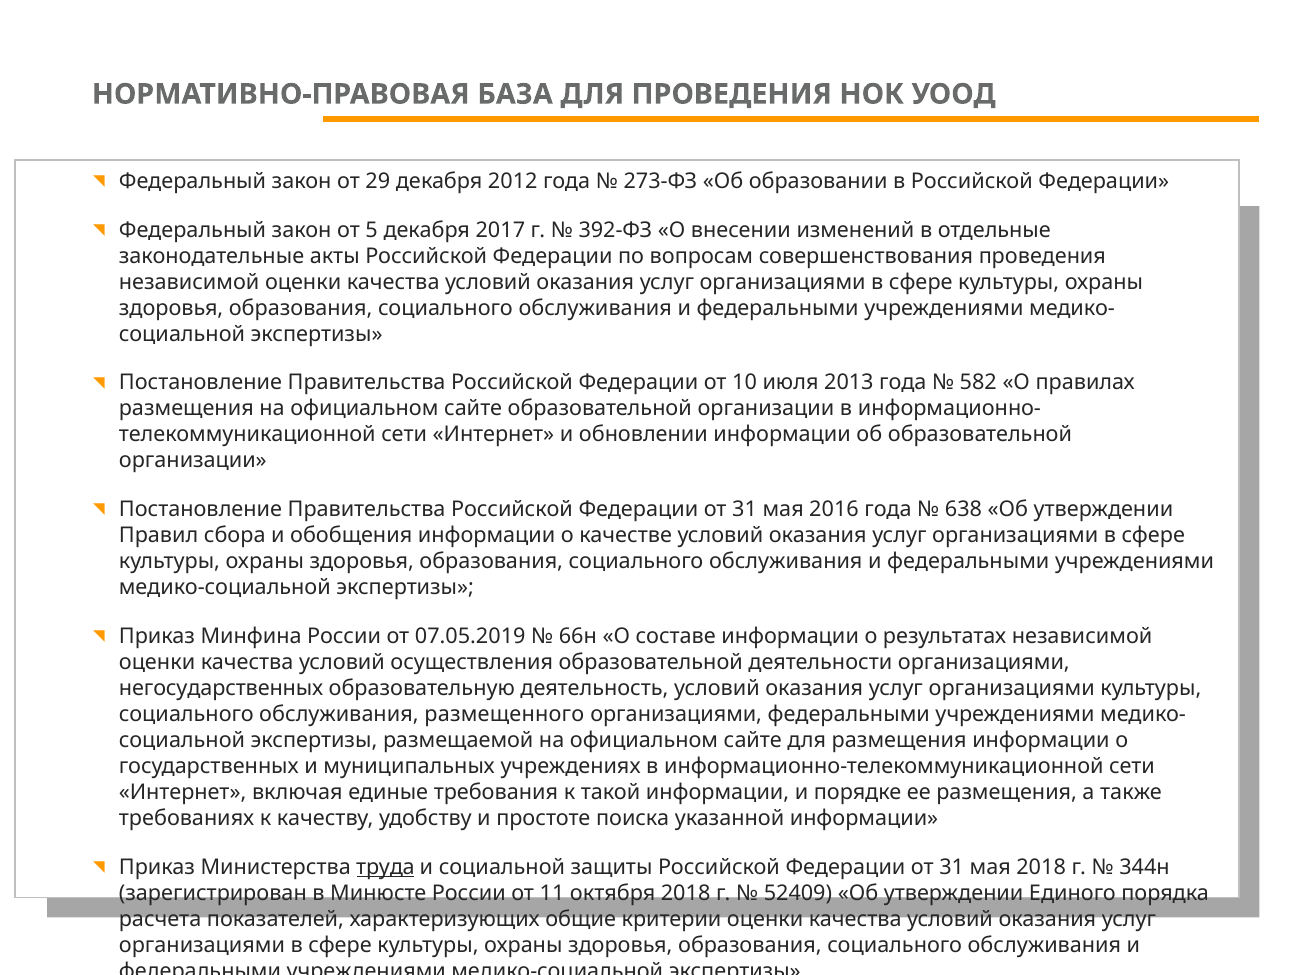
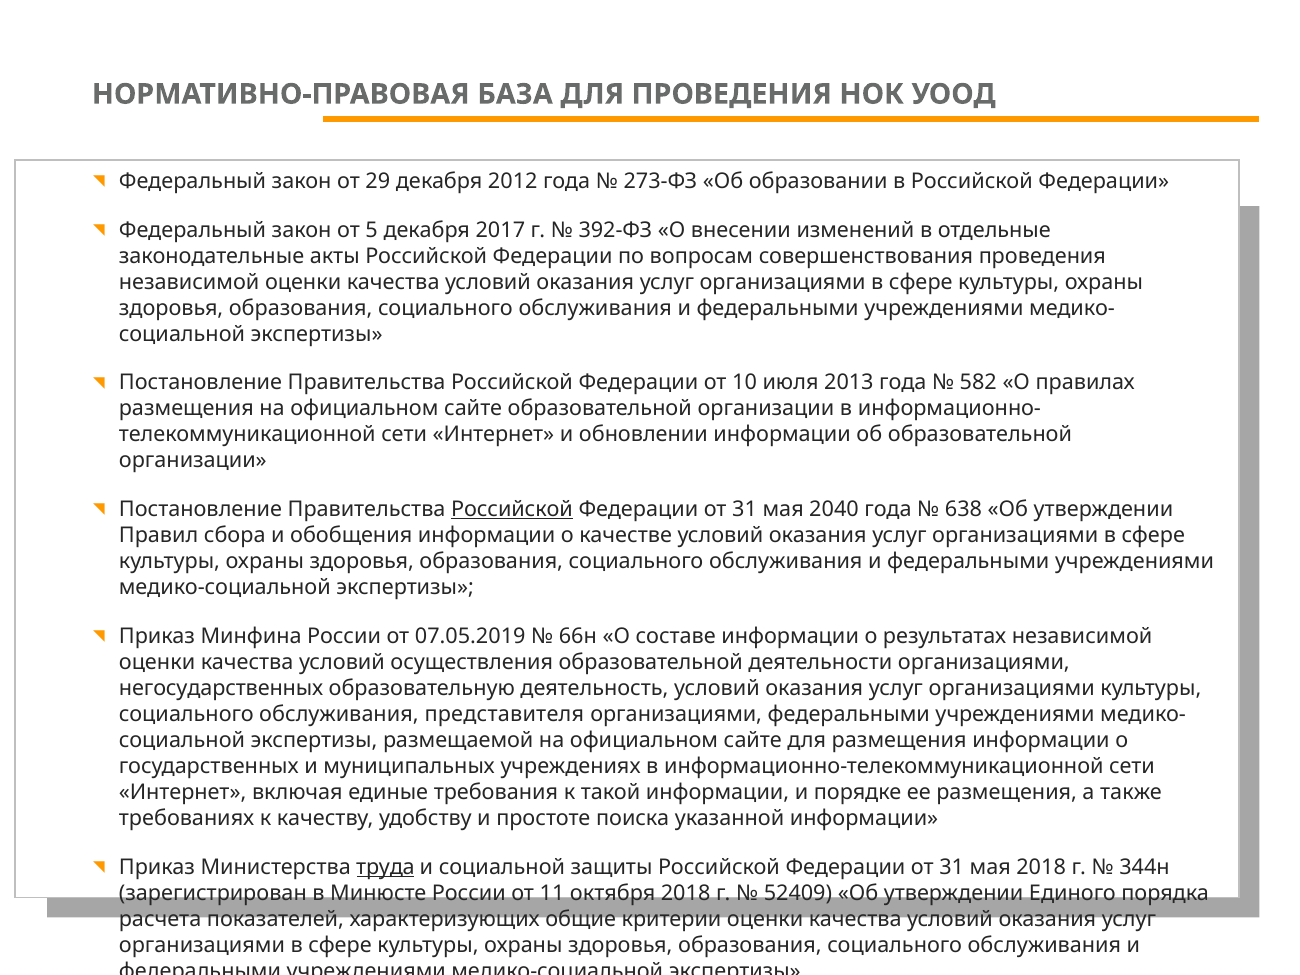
Российской at (512, 510) underline: none -> present
2016: 2016 -> 2040
размещенного: размещенного -> представителя
